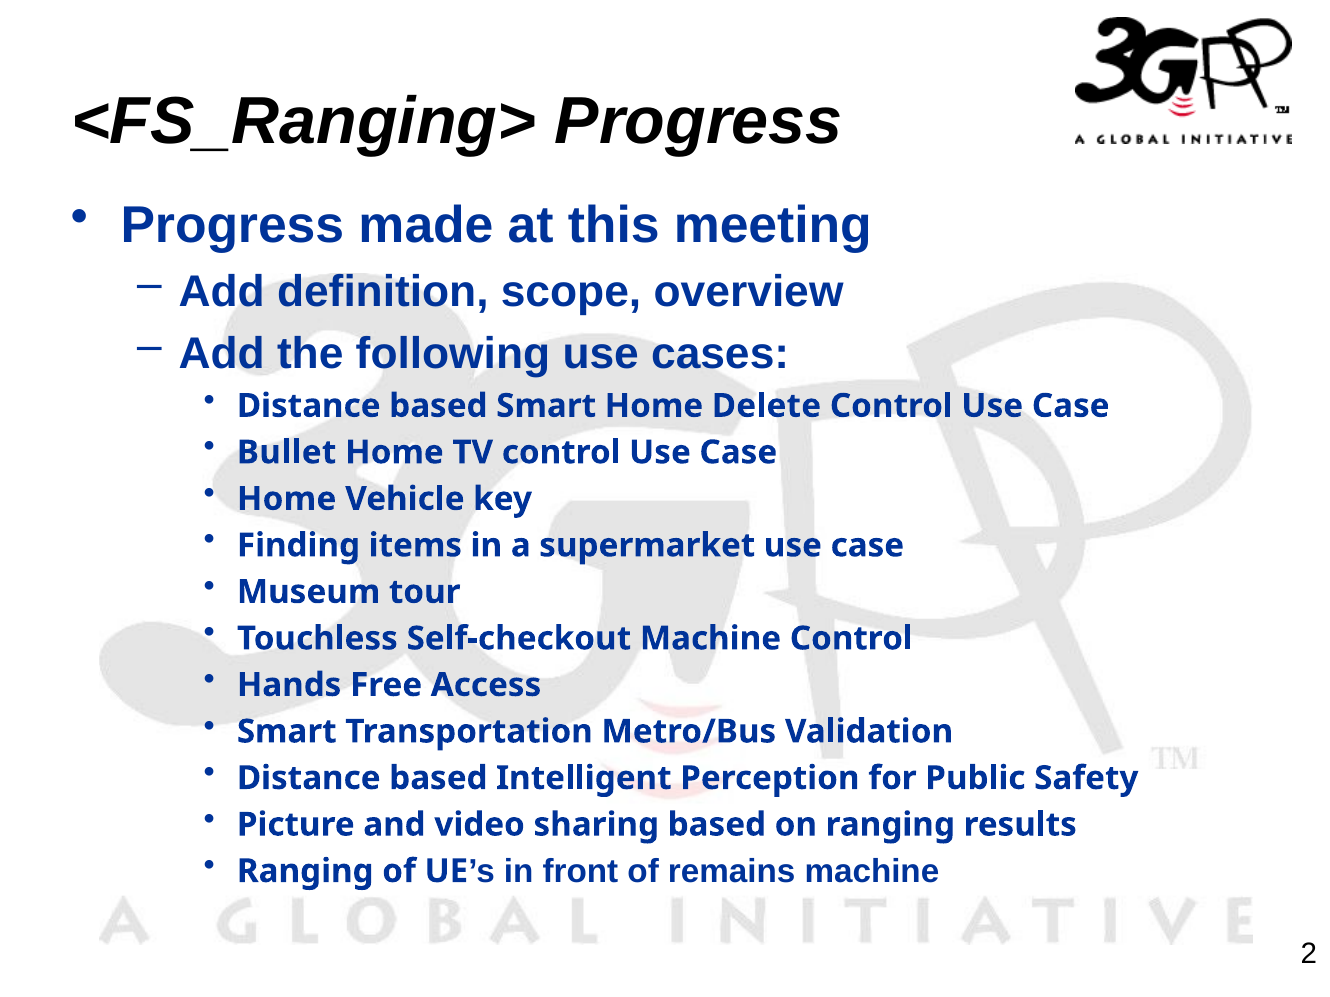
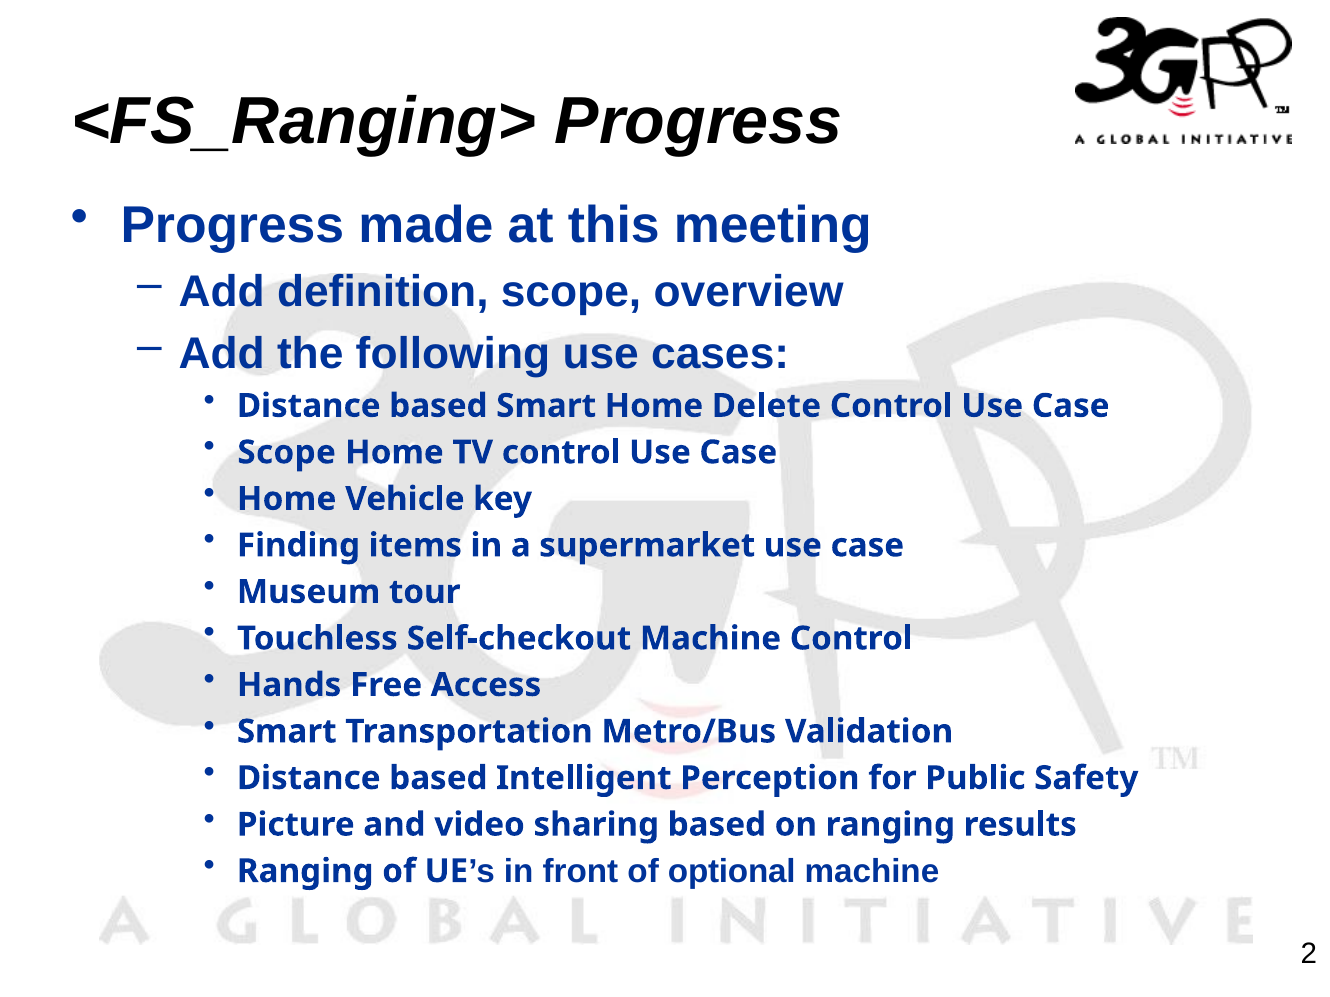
Bullet at (287, 453): Bullet -> Scope
remains: remains -> optional
